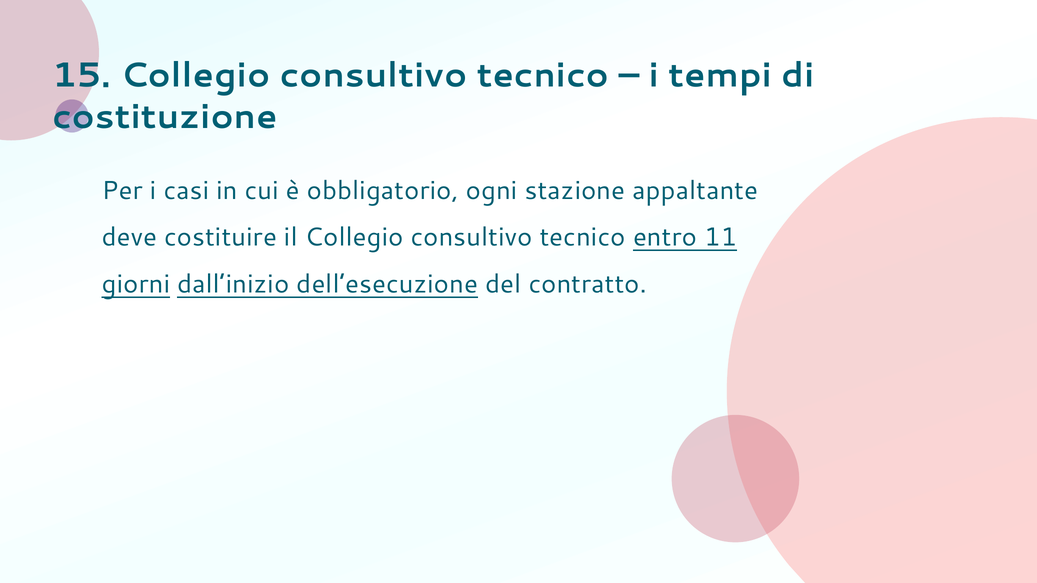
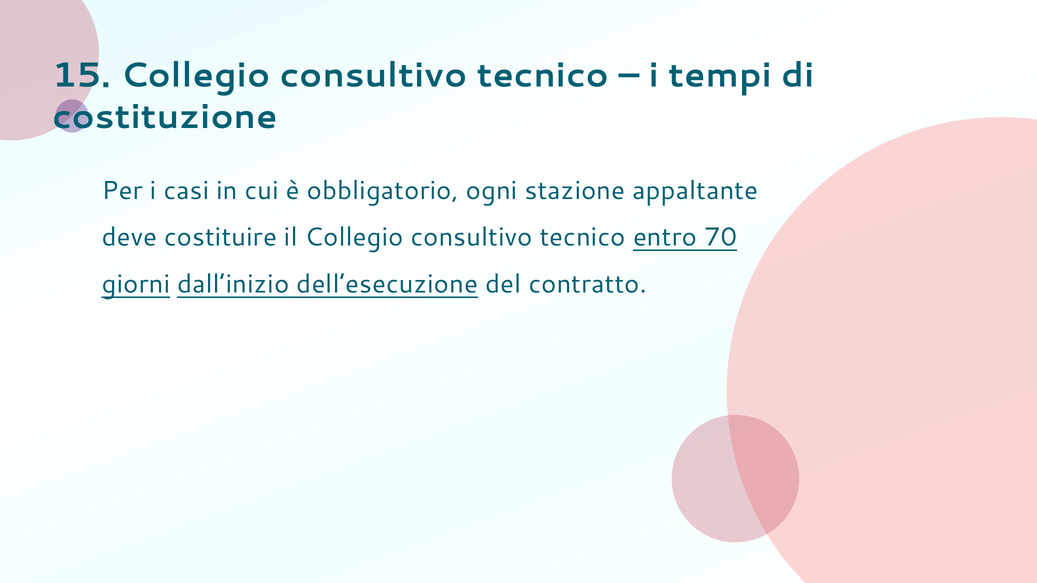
11: 11 -> 70
